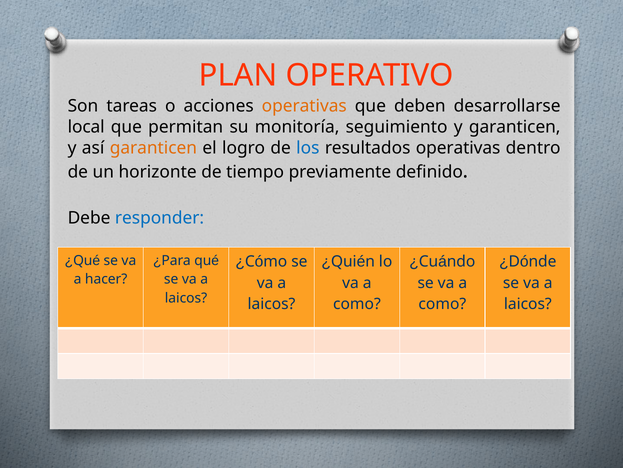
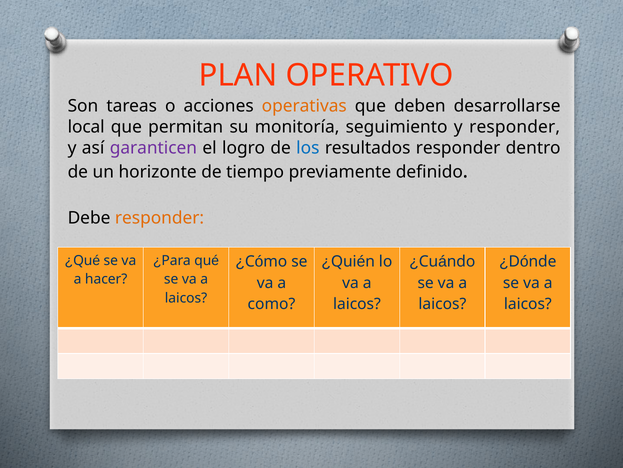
y garanticen: garanticen -> responder
garanticen at (153, 148) colour: orange -> purple
resultados operativas: operativas -> responder
responder at (160, 218) colour: blue -> orange
laicos at (271, 304): laicos -> como
como at (357, 304): como -> laicos
como at (442, 304): como -> laicos
